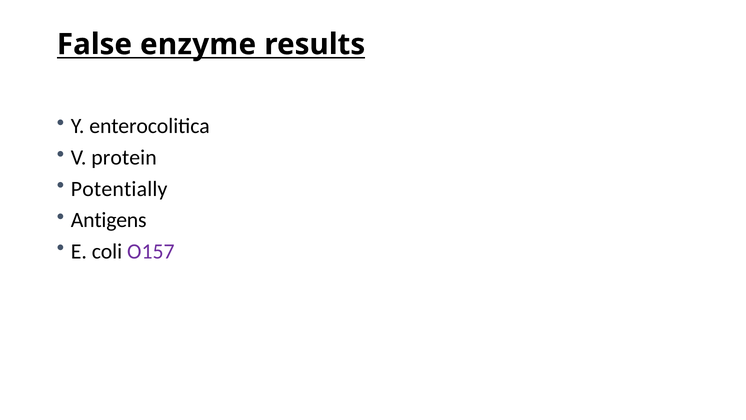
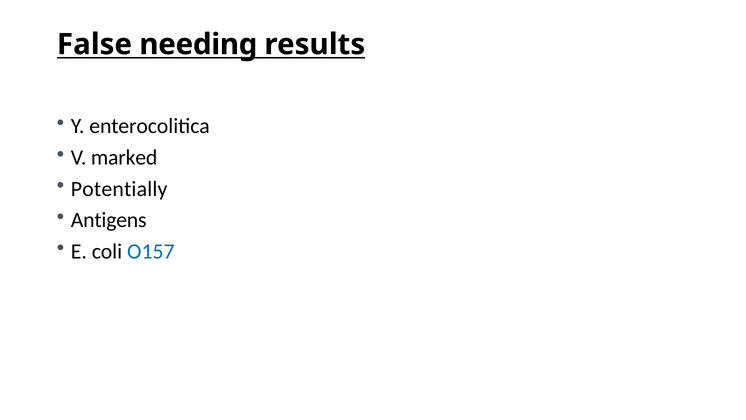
enzyme: enzyme -> needing
protein: protein -> marked
O157 colour: purple -> blue
